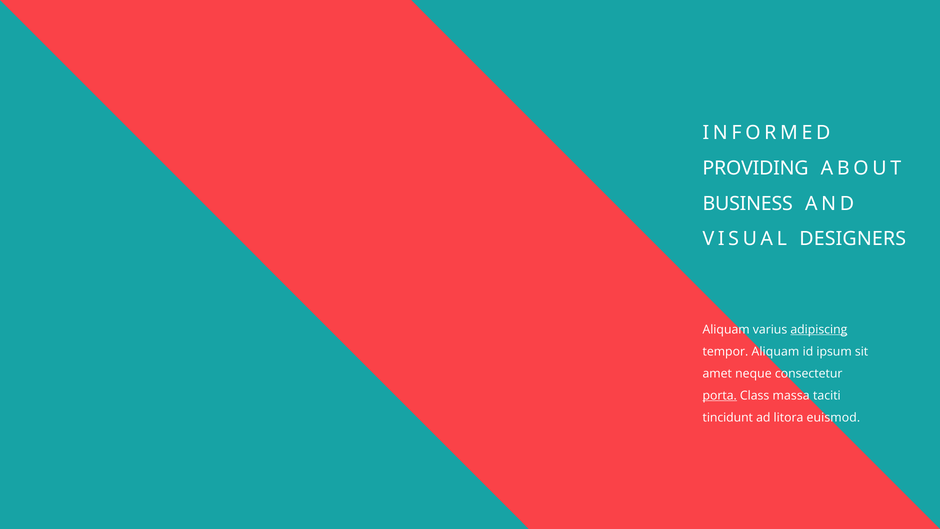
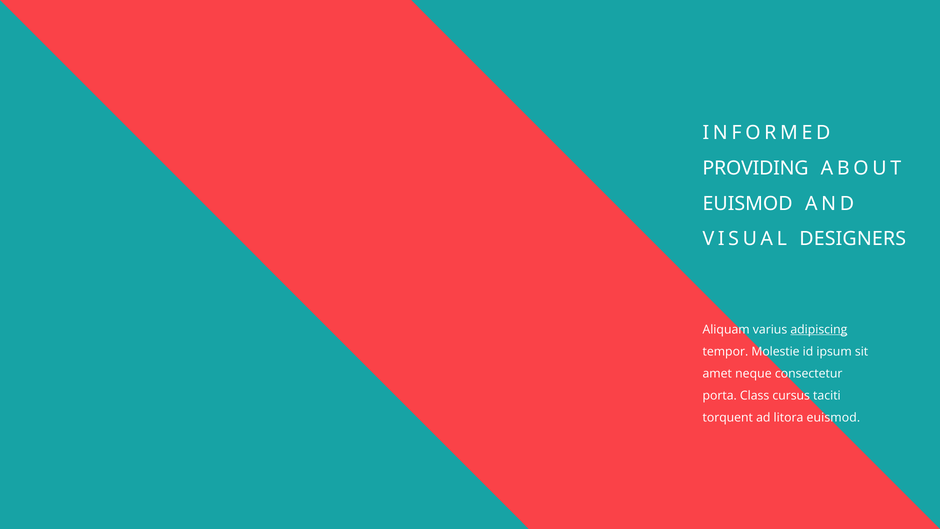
BUSINESS at (748, 203): BUSINESS -> EUISMOD
tempor Aliquam: Aliquam -> Molestie
porta underline: present -> none
massa: massa -> cursus
tincidunt: tincidunt -> torquent
